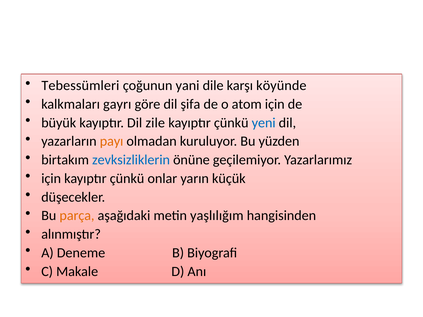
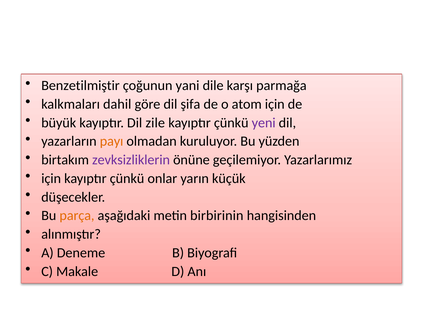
Tebessümleri: Tebessümleri -> Benzetilmiştir
köyünde: köyünde -> parmağa
gayrı: gayrı -> dahil
yeni colour: blue -> purple
zevksizliklerin colour: blue -> purple
yaşlılığım: yaşlılığım -> birbirinin
